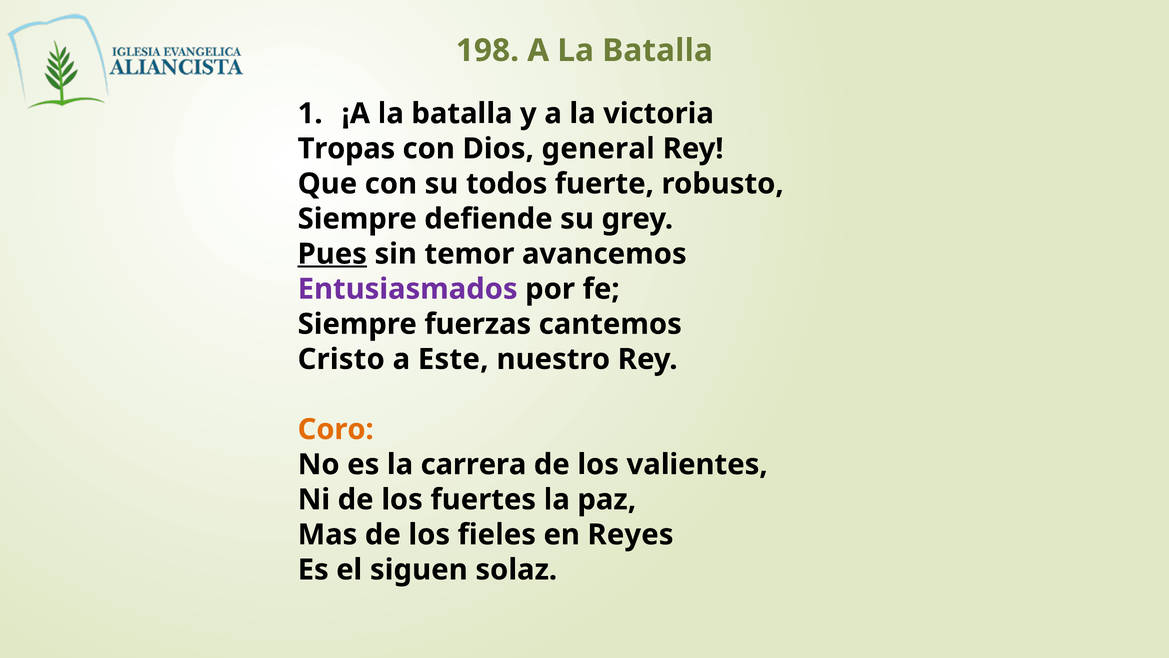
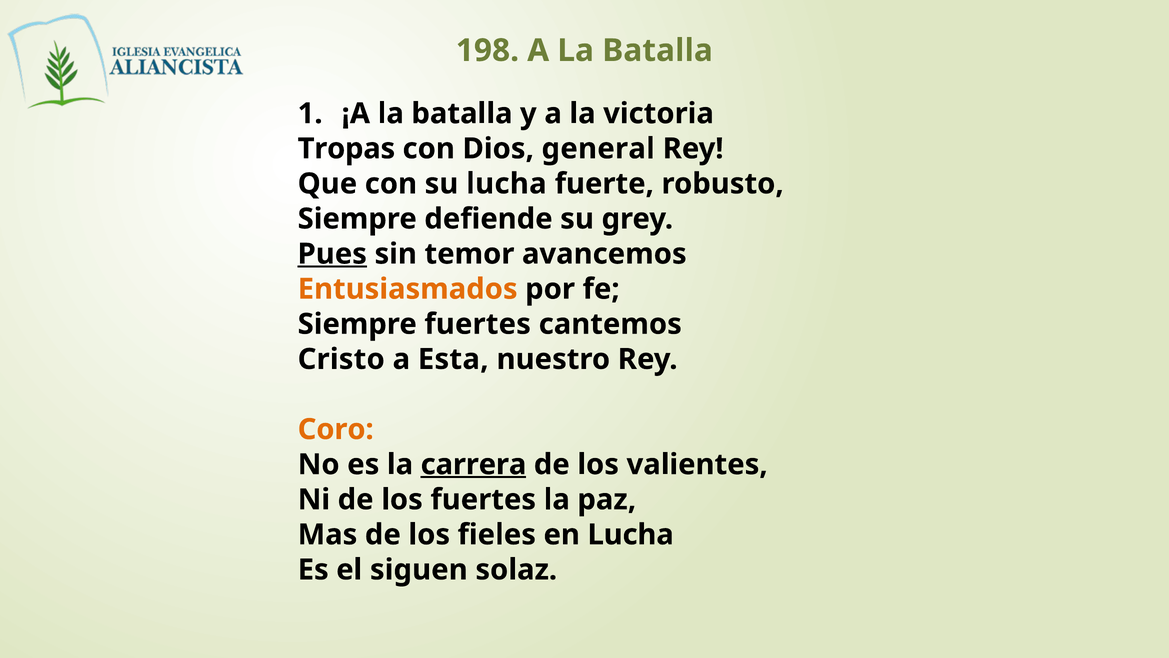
su todos: todos -> lucha
Entusiasmados colour: purple -> orange
Siempre fuerzas: fuerzas -> fuertes
Este: Este -> Esta
carrera underline: none -> present
en Reyes: Reyes -> Lucha
